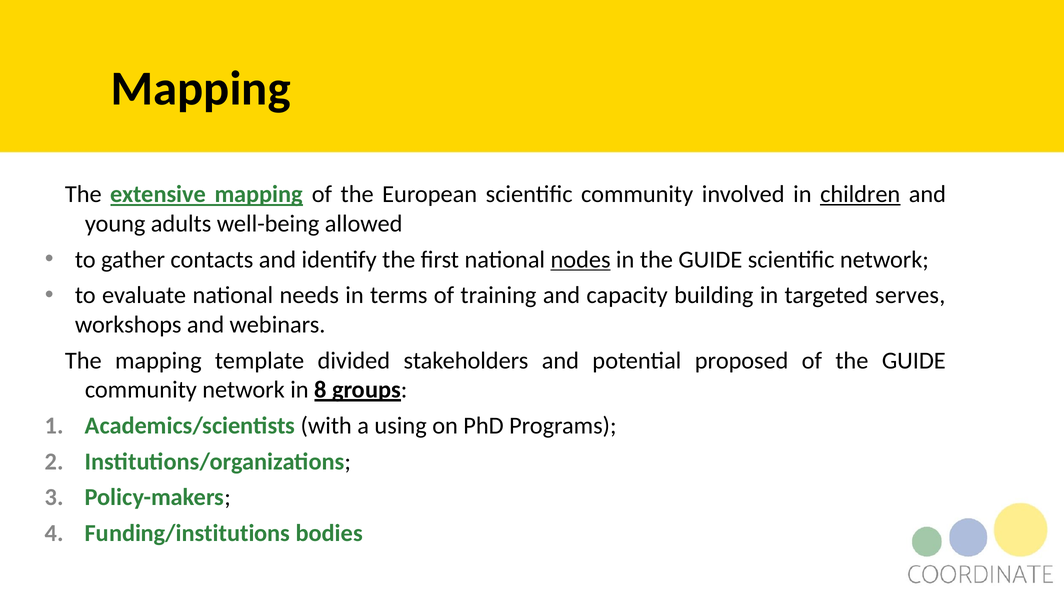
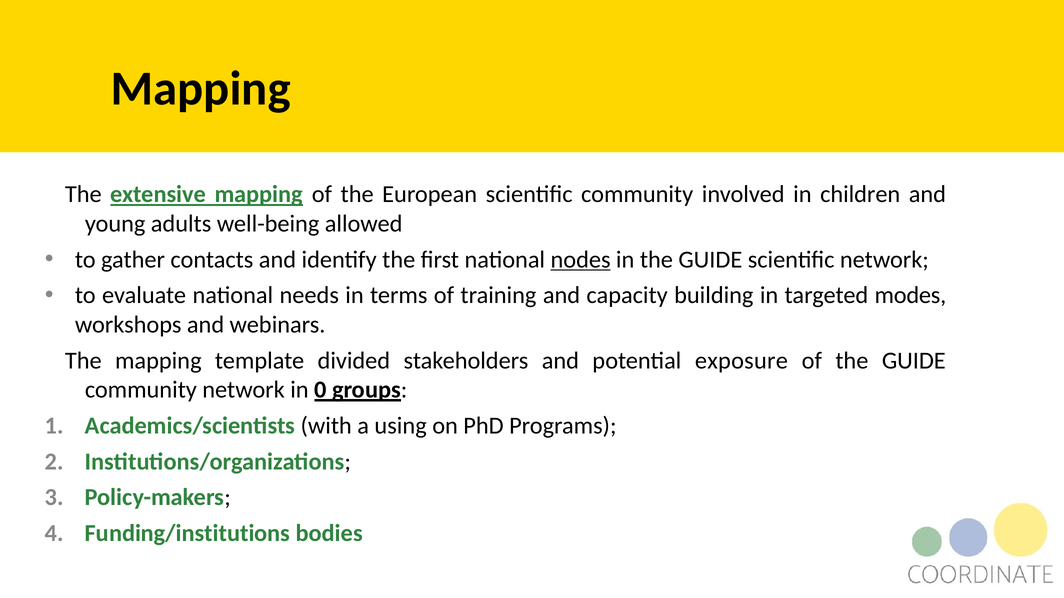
children underline: present -> none
serves: serves -> modes
proposed: proposed -> exposure
8: 8 -> 0
